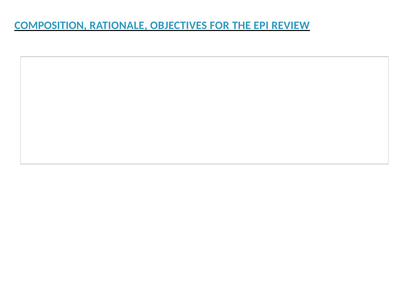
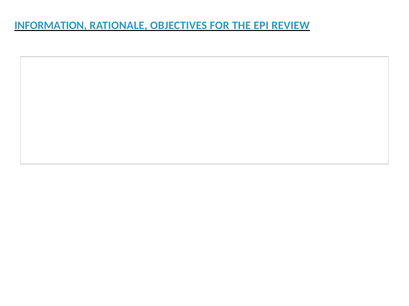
COMPOSITION: COMPOSITION -> INFORMATION
